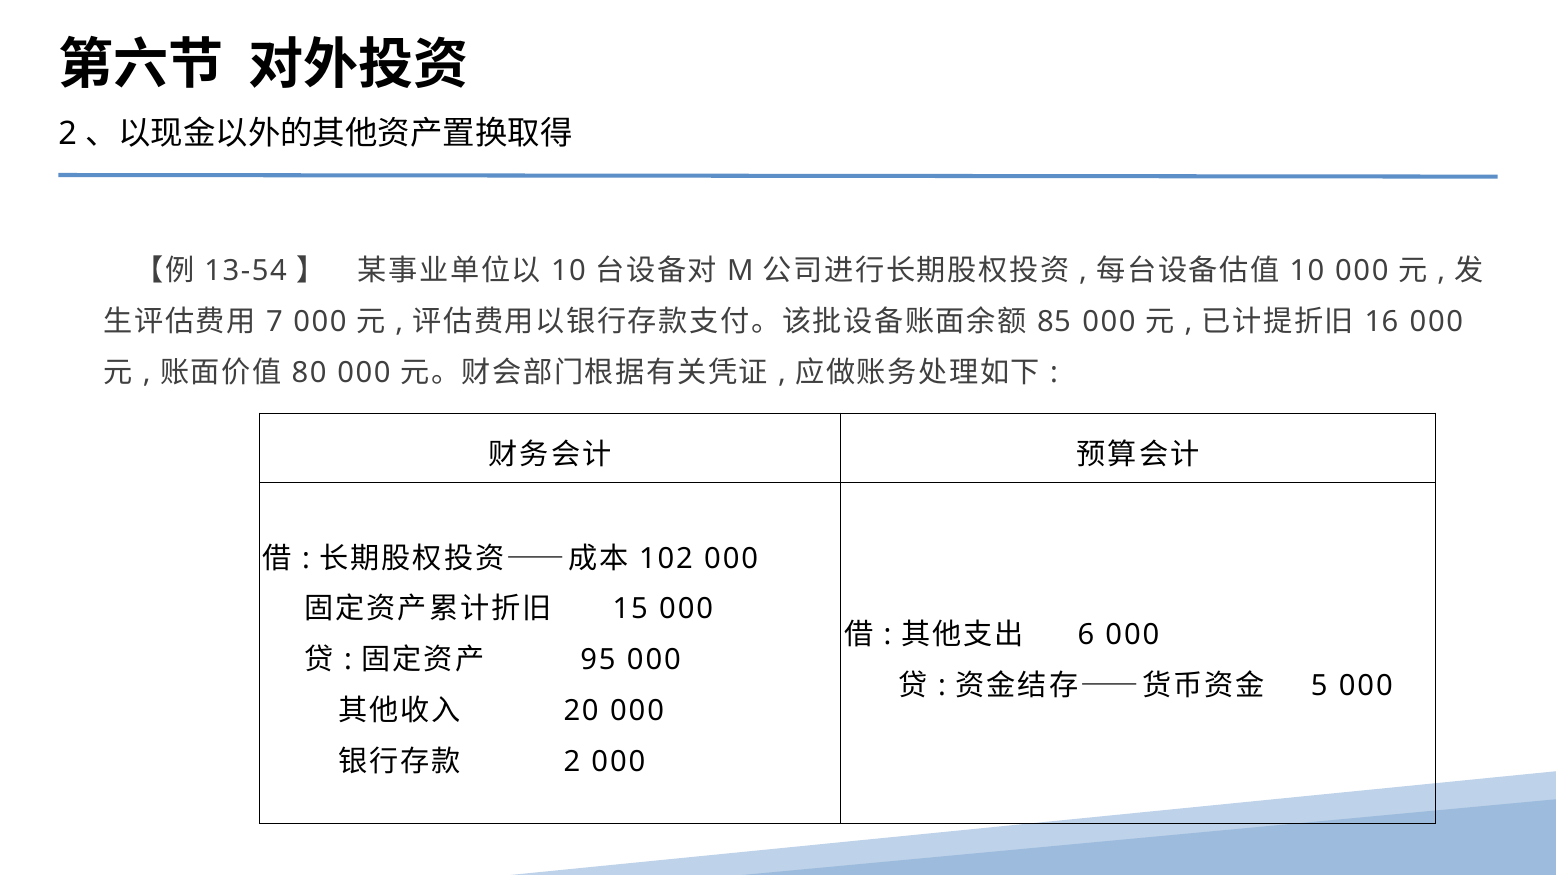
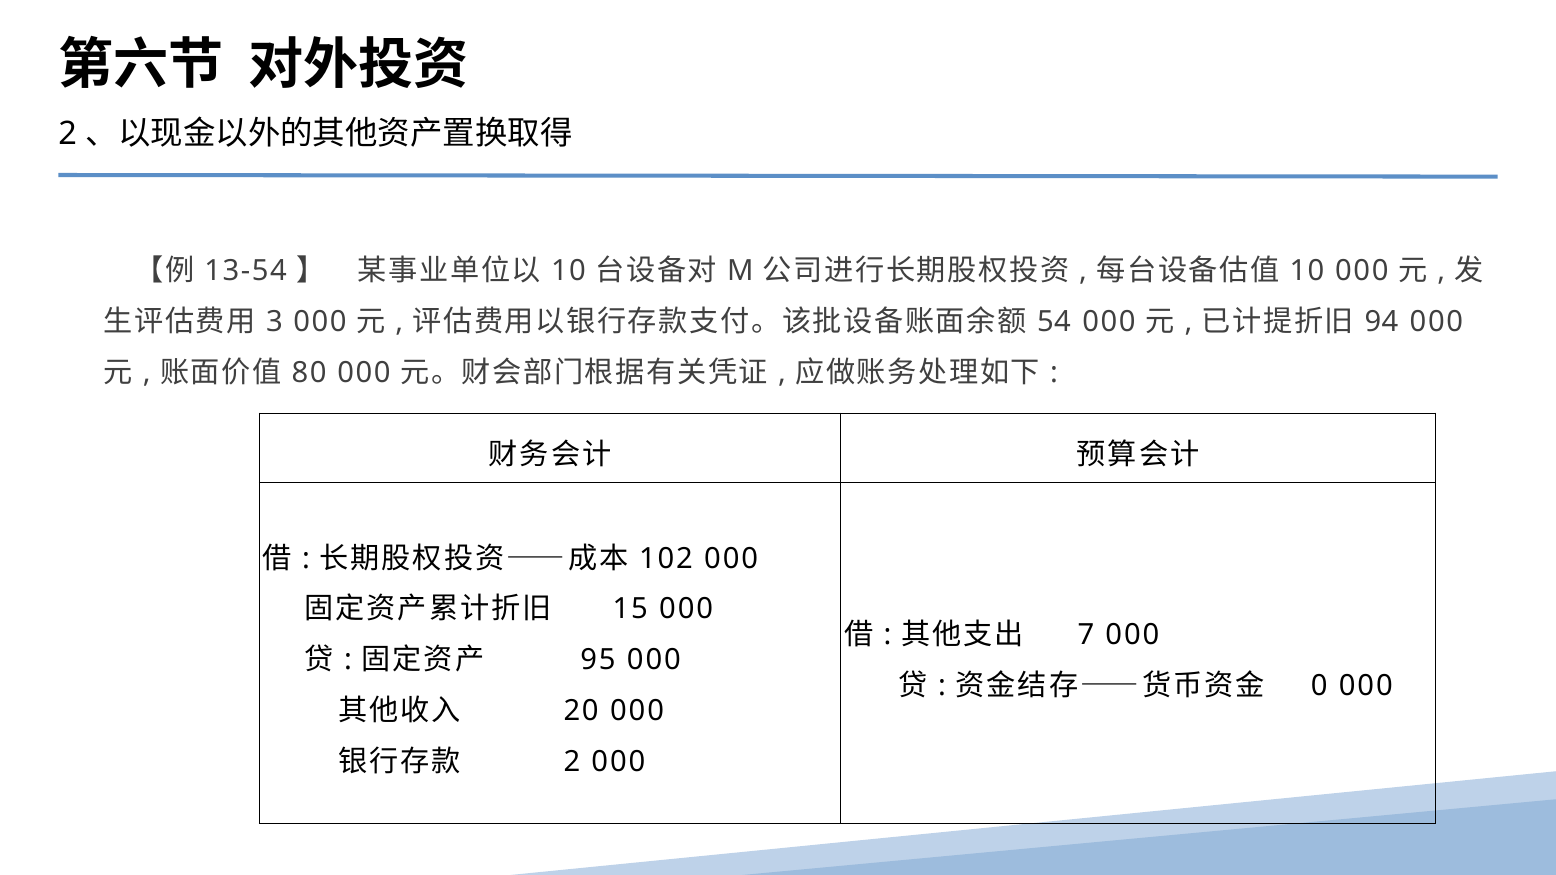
7: 7 -> 3
85: 85 -> 54
16: 16 -> 94
6: 6 -> 7
5: 5 -> 0
